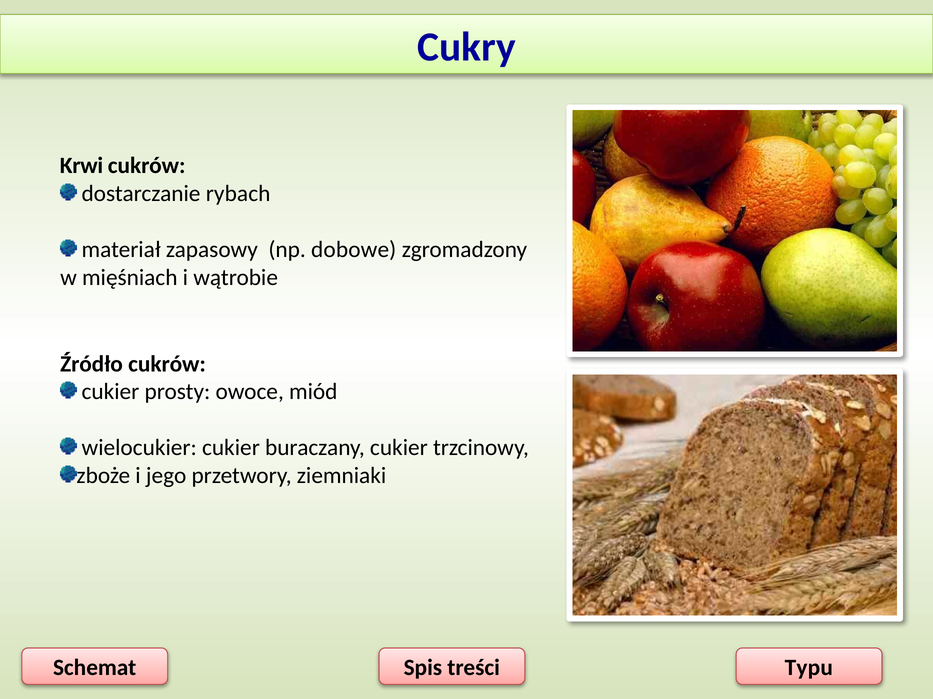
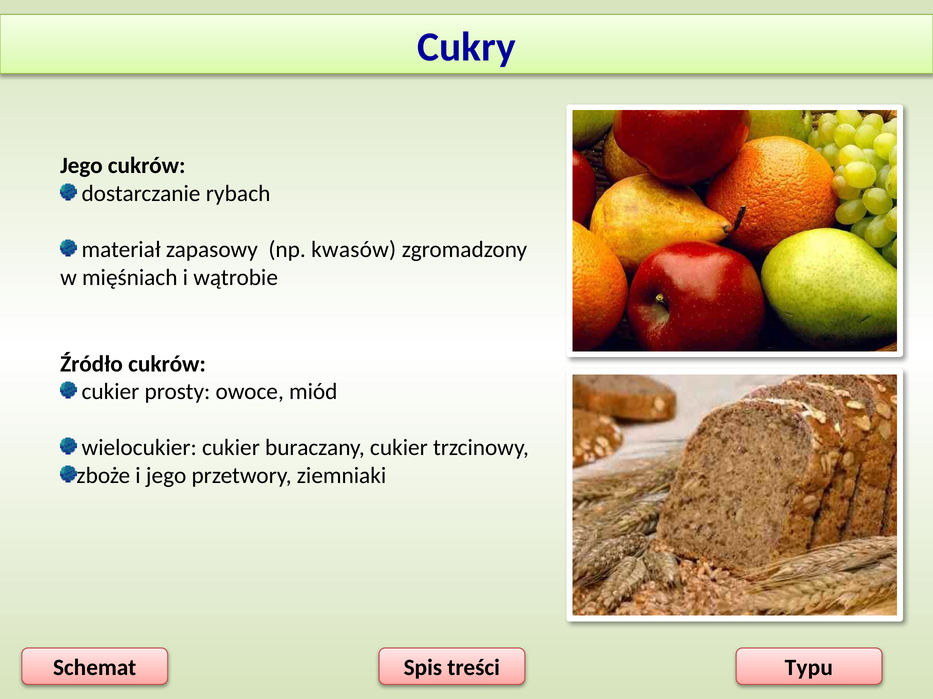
Krwi at (81, 166): Krwi -> Jego
dobowe: dobowe -> kwasów
